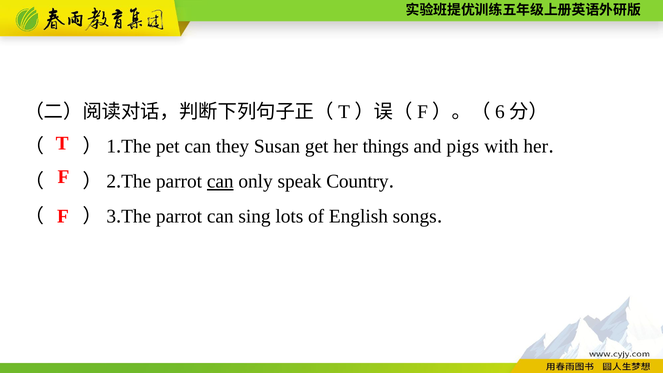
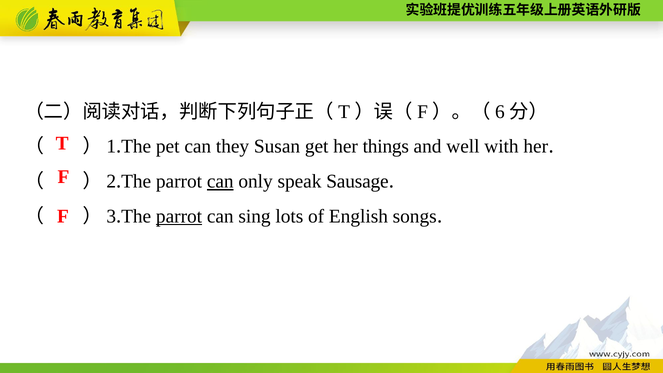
pigs: pigs -> well
Country: Country -> Sausage
parrot at (179, 216) underline: none -> present
